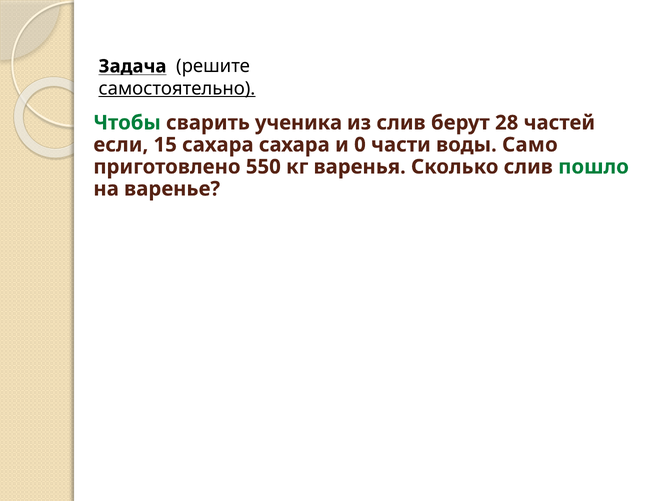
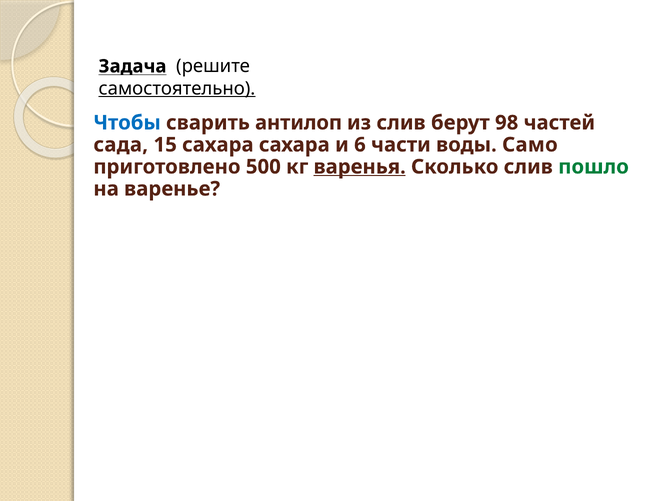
Чтобы colour: green -> blue
ученика: ученика -> антилоп
28: 28 -> 98
если: если -> сада
0: 0 -> 6
550: 550 -> 500
варенья underline: none -> present
